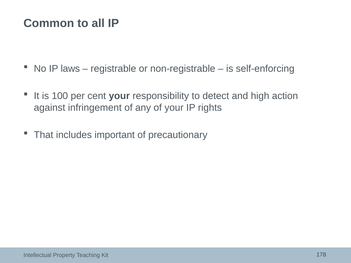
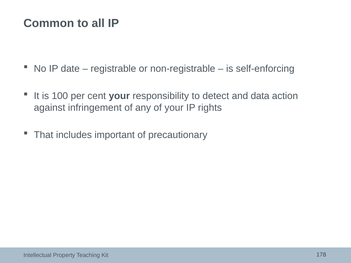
laws: laws -> date
high: high -> data
